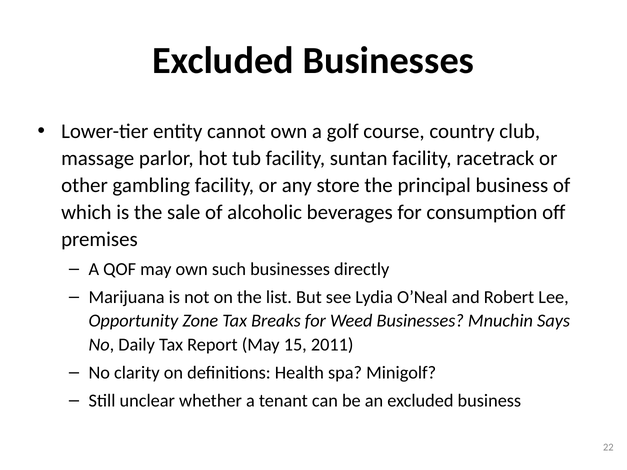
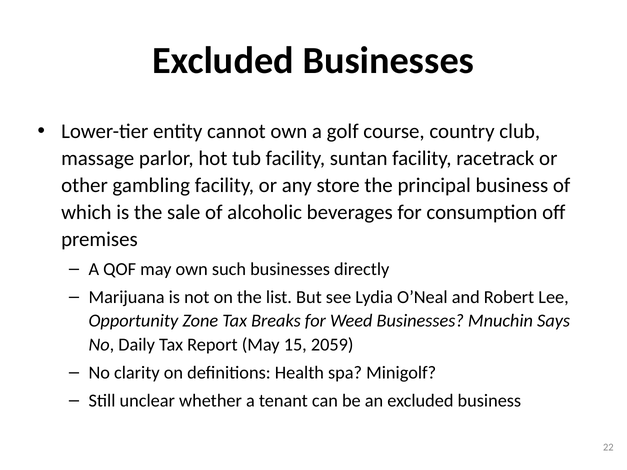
2011: 2011 -> 2059
